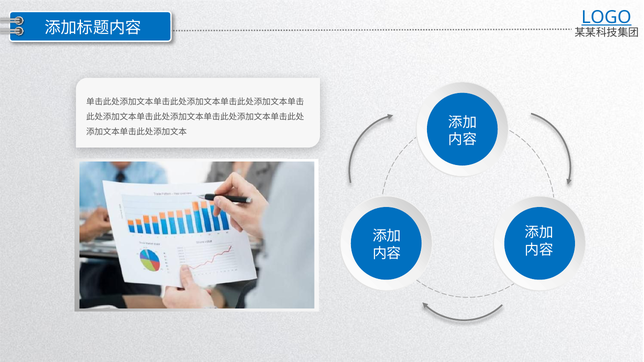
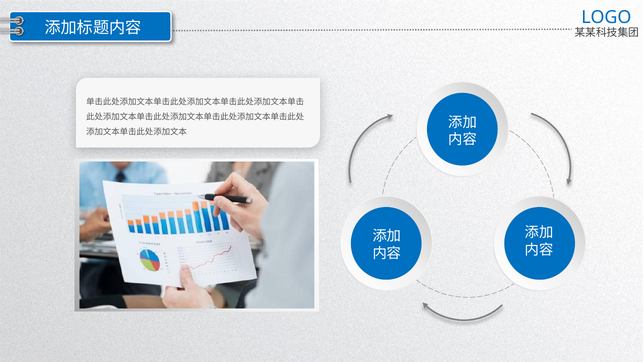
LOGO underline: present -> none
